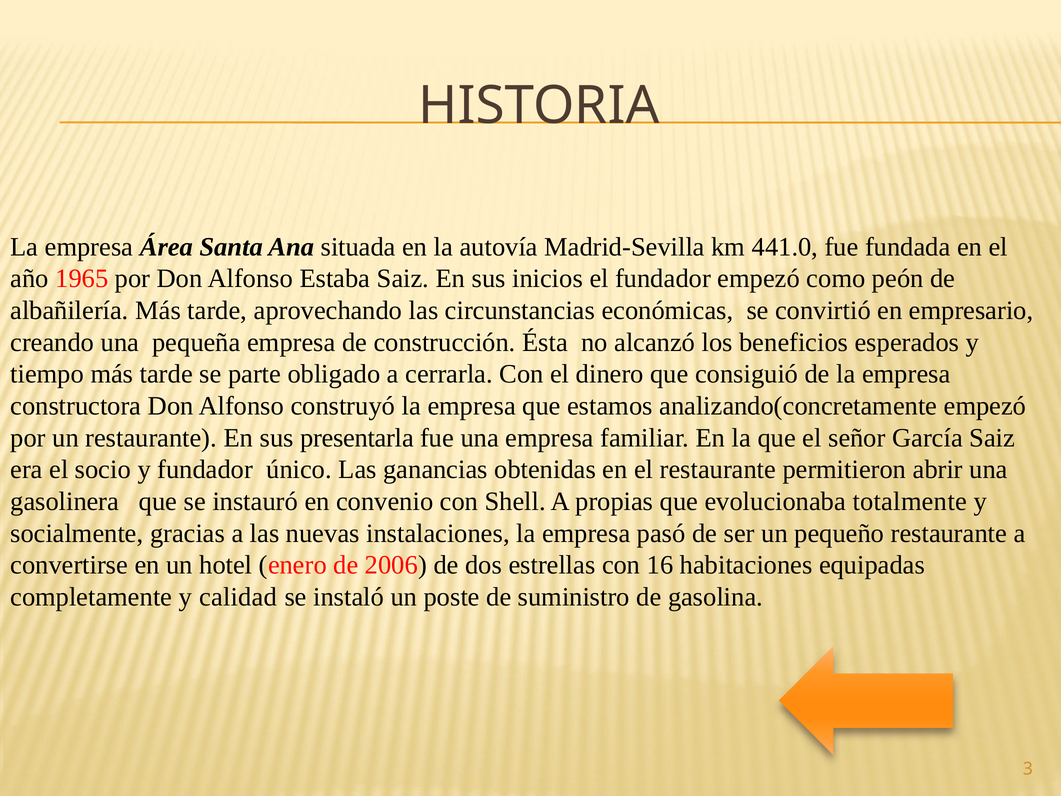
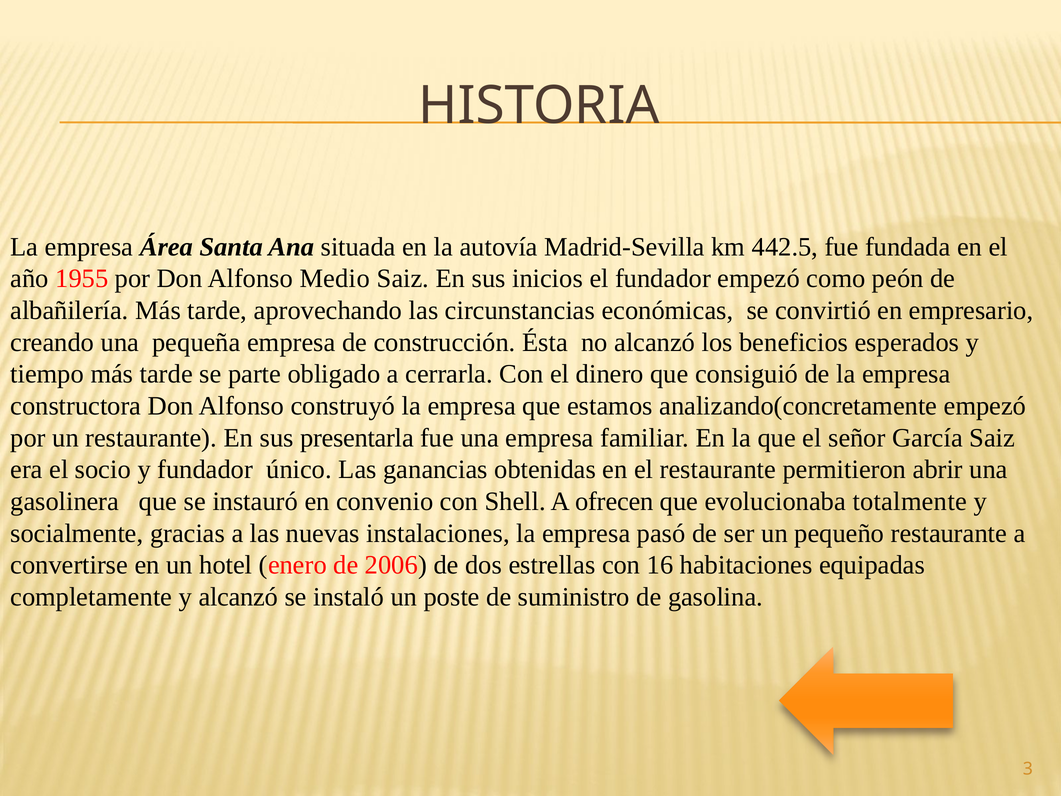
441.0: 441.0 -> 442.5
1965: 1965 -> 1955
Estaba: Estaba -> Medio
propias: propias -> ofrecen
y calidad: calidad -> alcanzó
